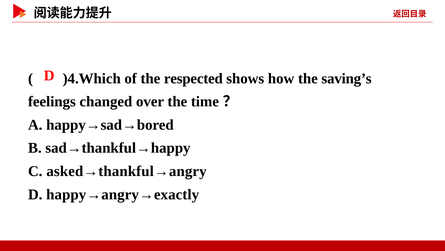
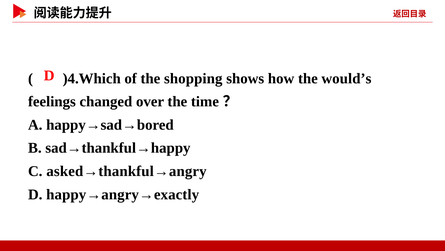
respected: respected -> shopping
saving’s: saving’s -> would’s
